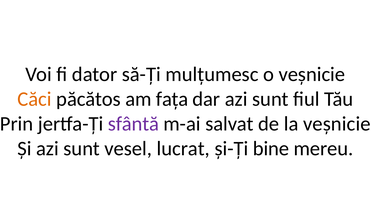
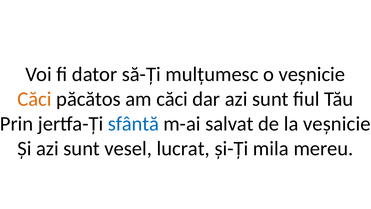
am fața: fața -> căci
sfântă colour: purple -> blue
bine: bine -> mila
